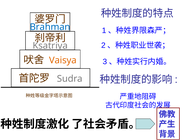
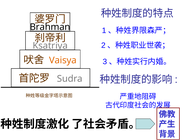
Brahman colour: blue -> black
